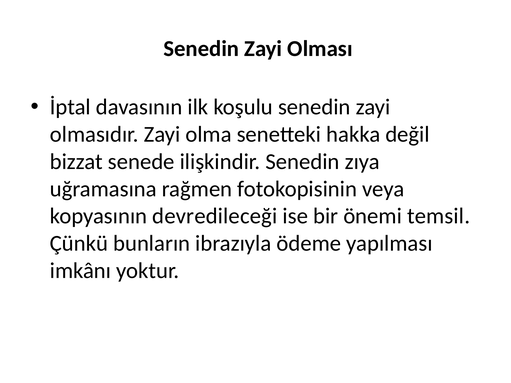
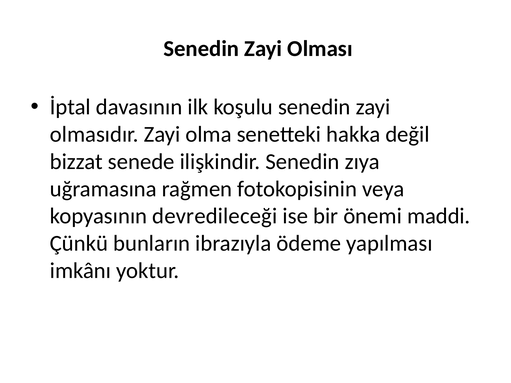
temsil: temsil -> maddi
